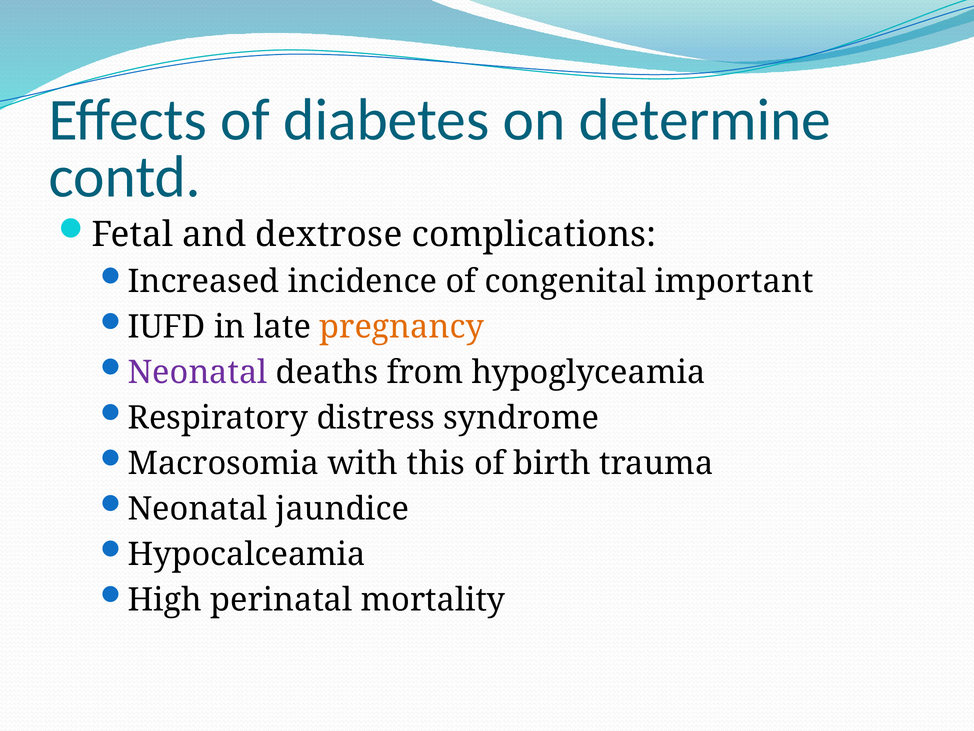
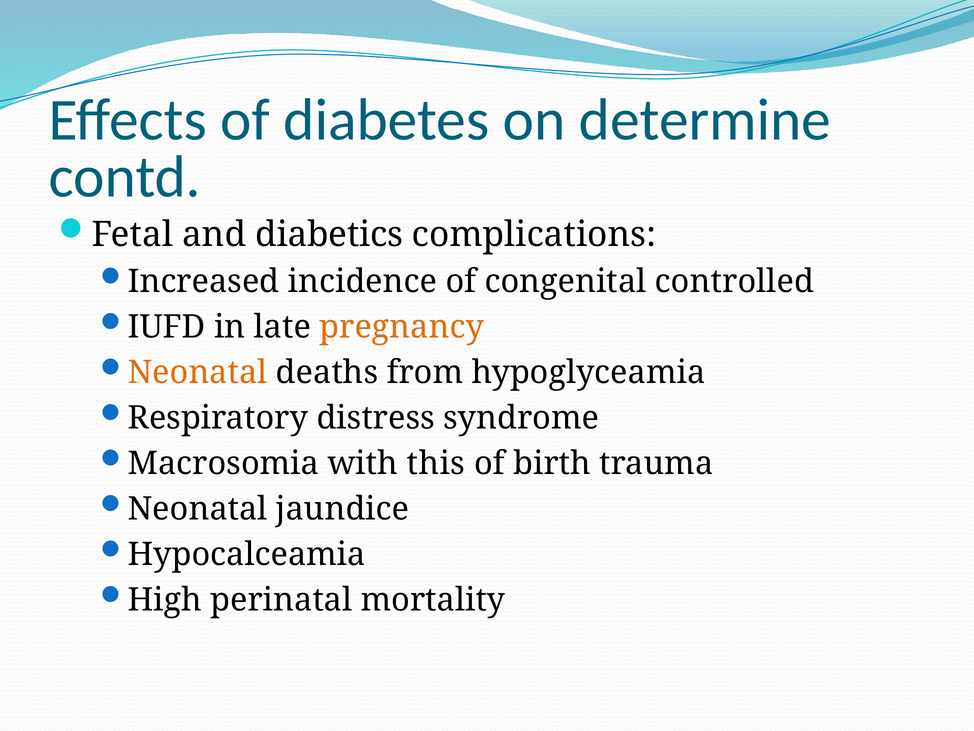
dextrose: dextrose -> diabetics
important: important -> controlled
Neonatal at (198, 372) colour: purple -> orange
